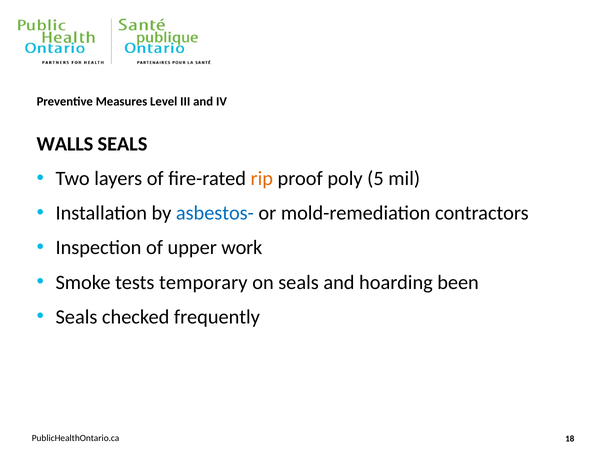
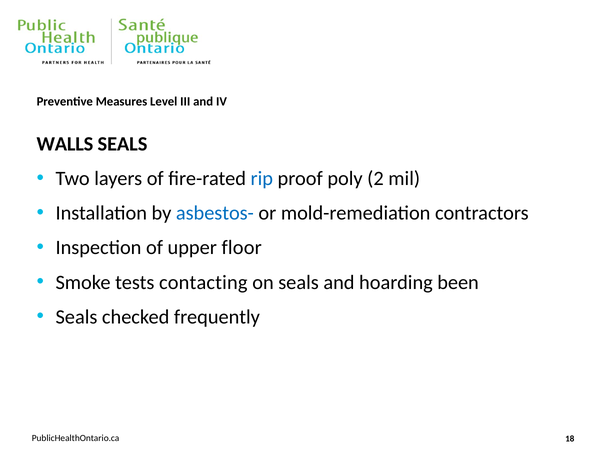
rip colour: orange -> blue
5: 5 -> 2
work: work -> floor
temporary: temporary -> contacting
